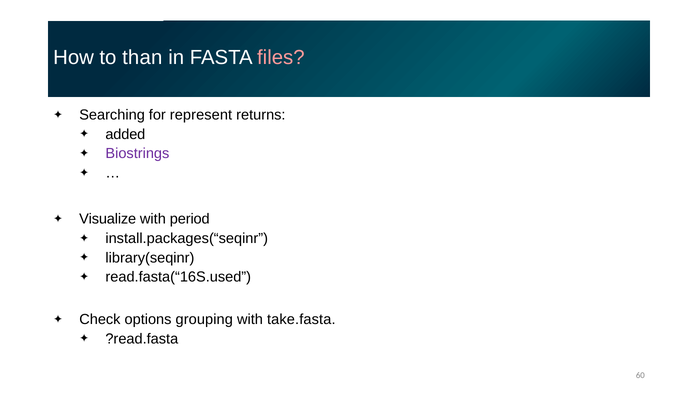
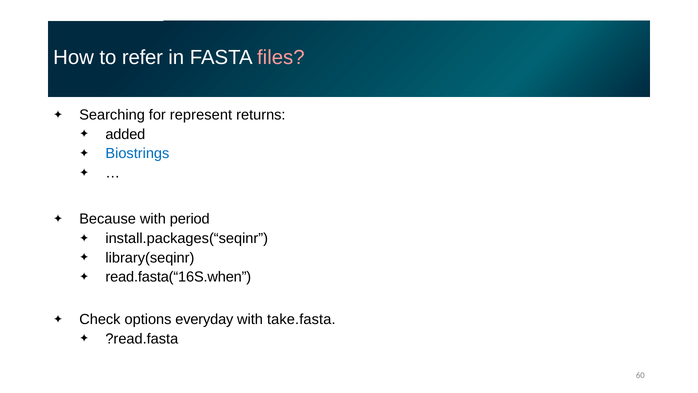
than: than -> refer
Biostrings colour: purple -> blue
Visualize: Visualize -> Because
read.fasta(“16S.used: read.fasta(“16S.used -> read.fasta(“16S.when
grouping: grouping -> everyday
